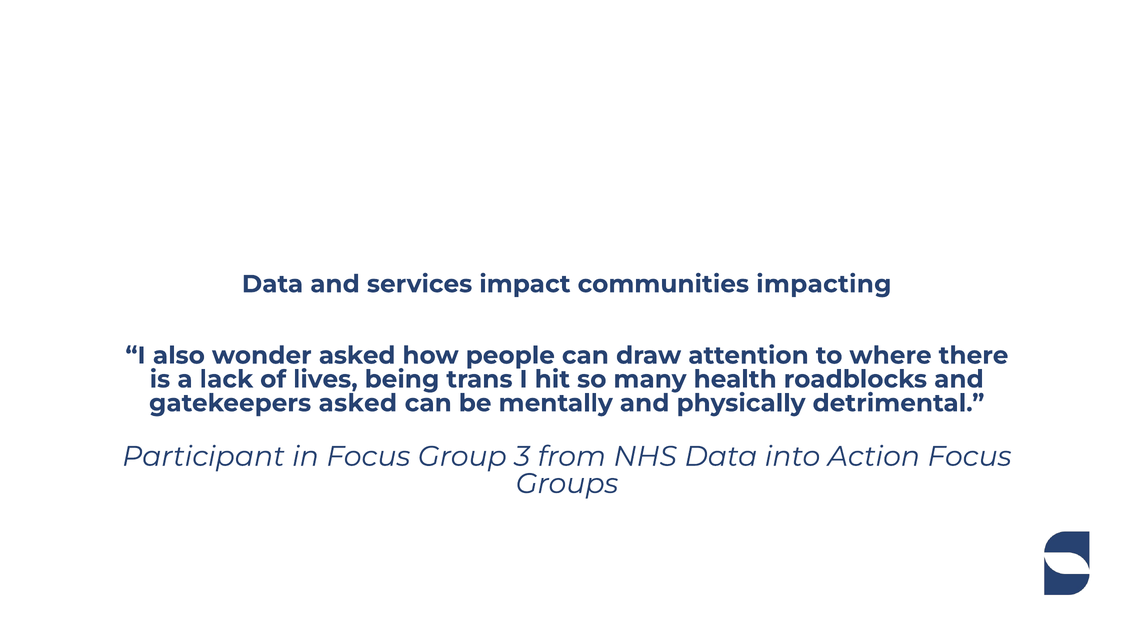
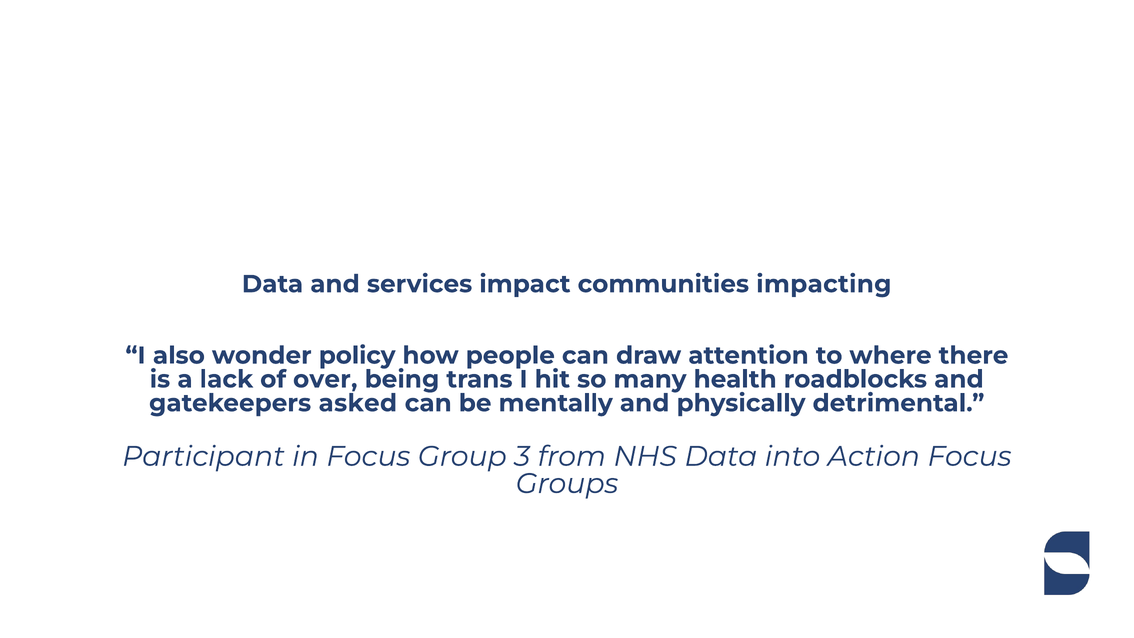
wonder asked: asked -> policy
lives: lives -> over
